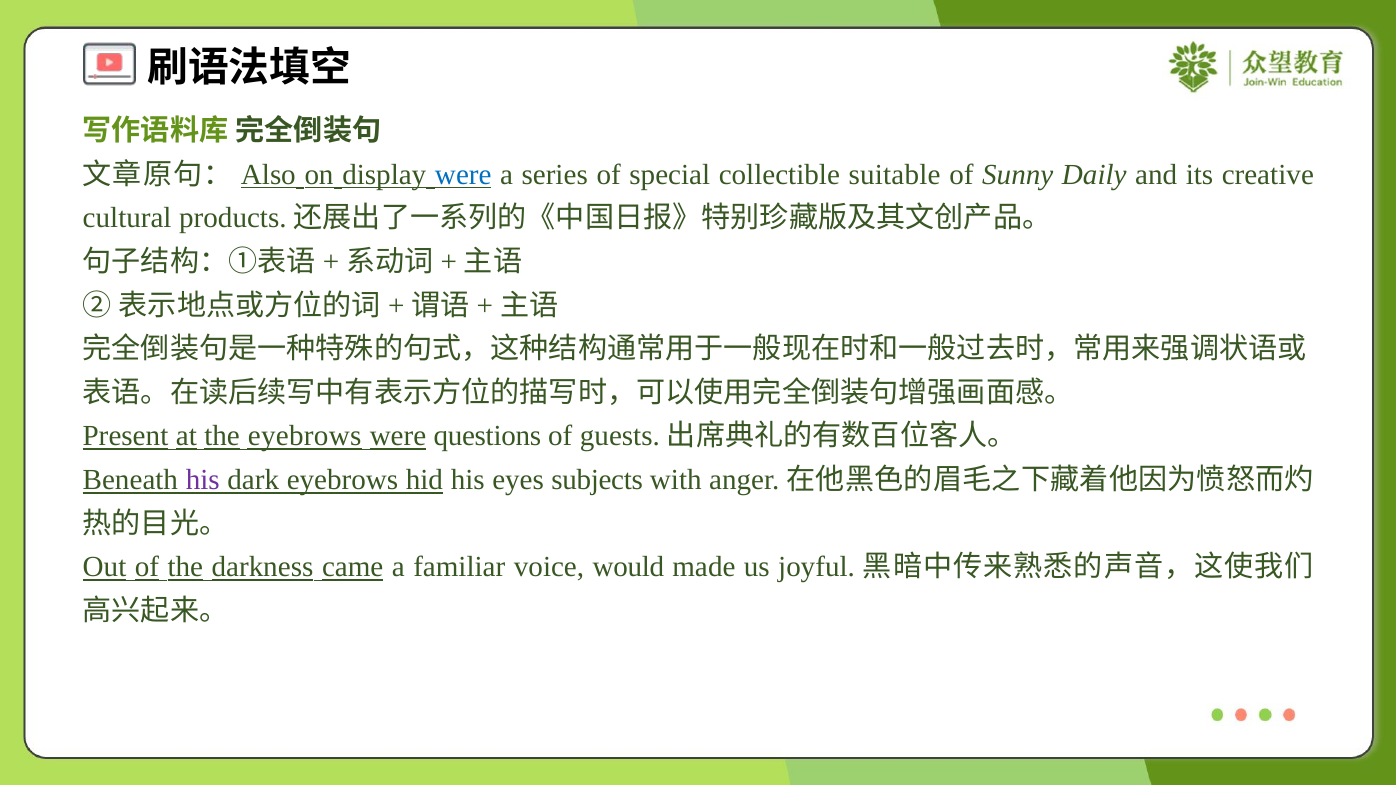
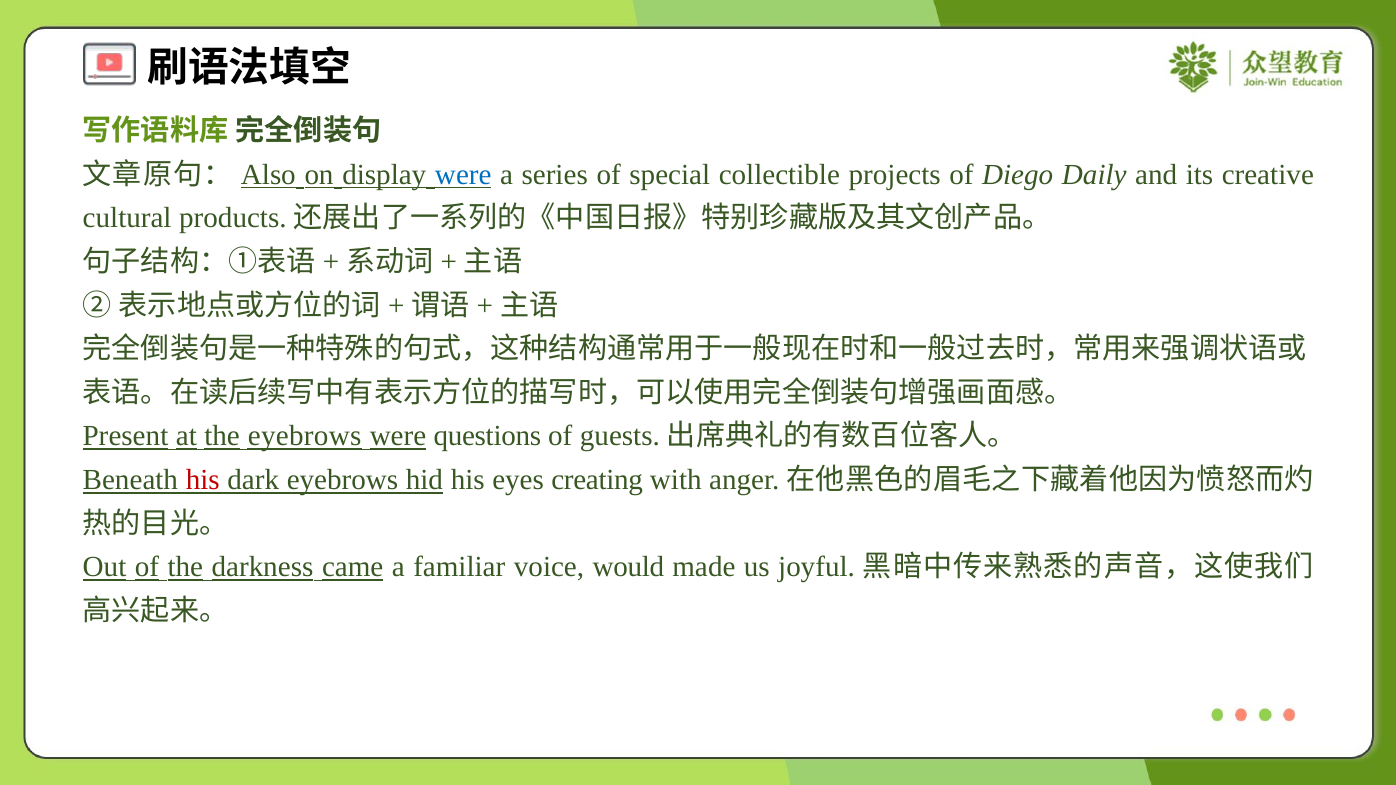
suitable: suitable -> projects
Sunny: Sunny -> Diego
his at (203, 480) colour: purple -> red
subjects: subjects -> creating
